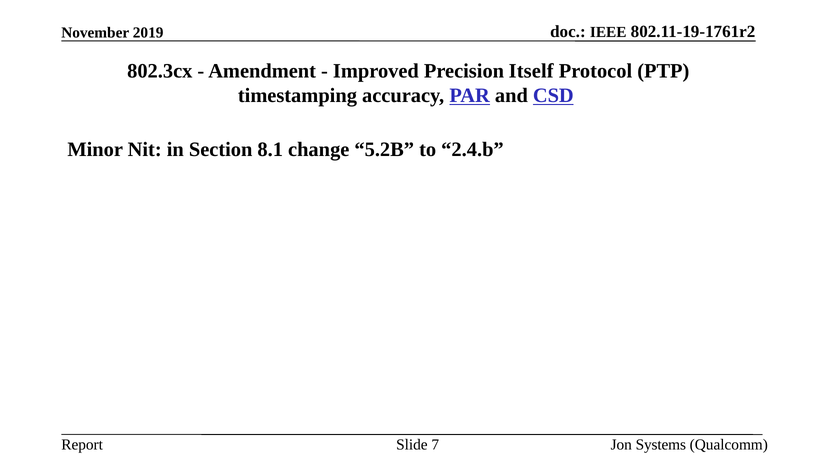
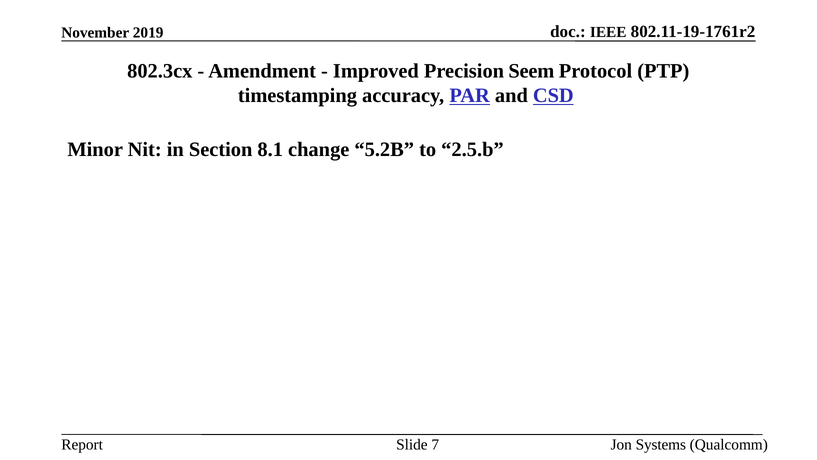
Itself: Itself -> Seem
2.4.b: 2.4.b -> 2.5.b
